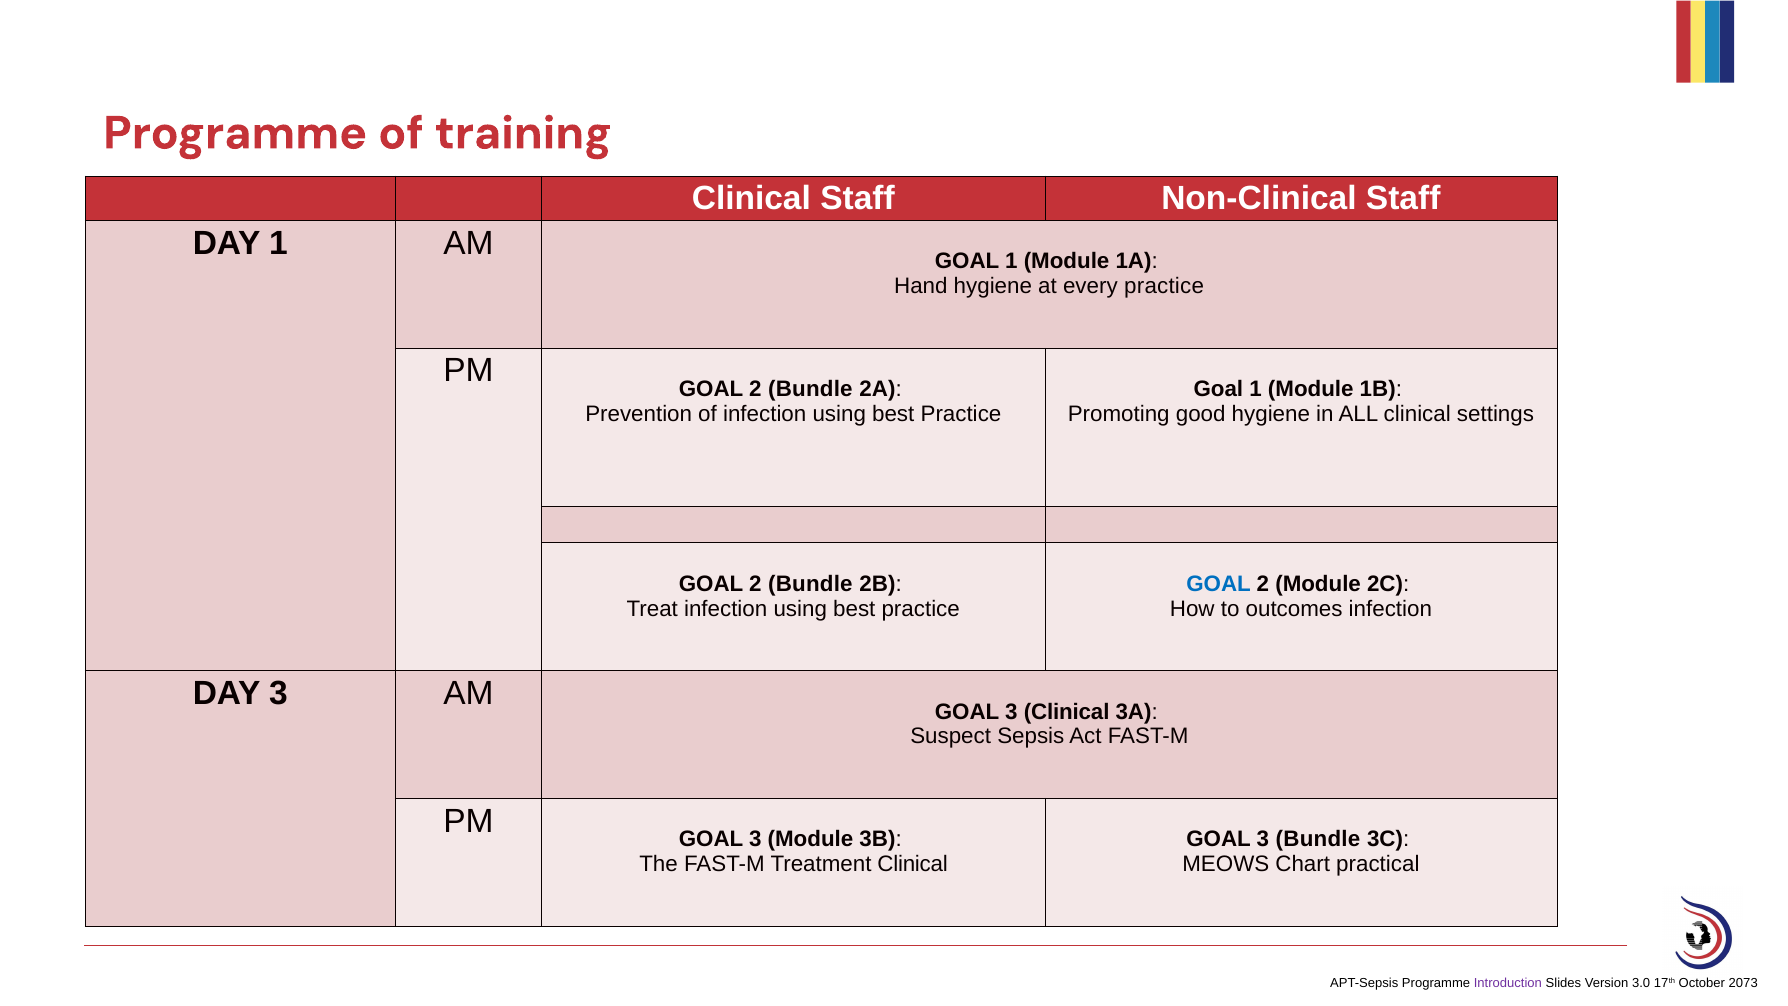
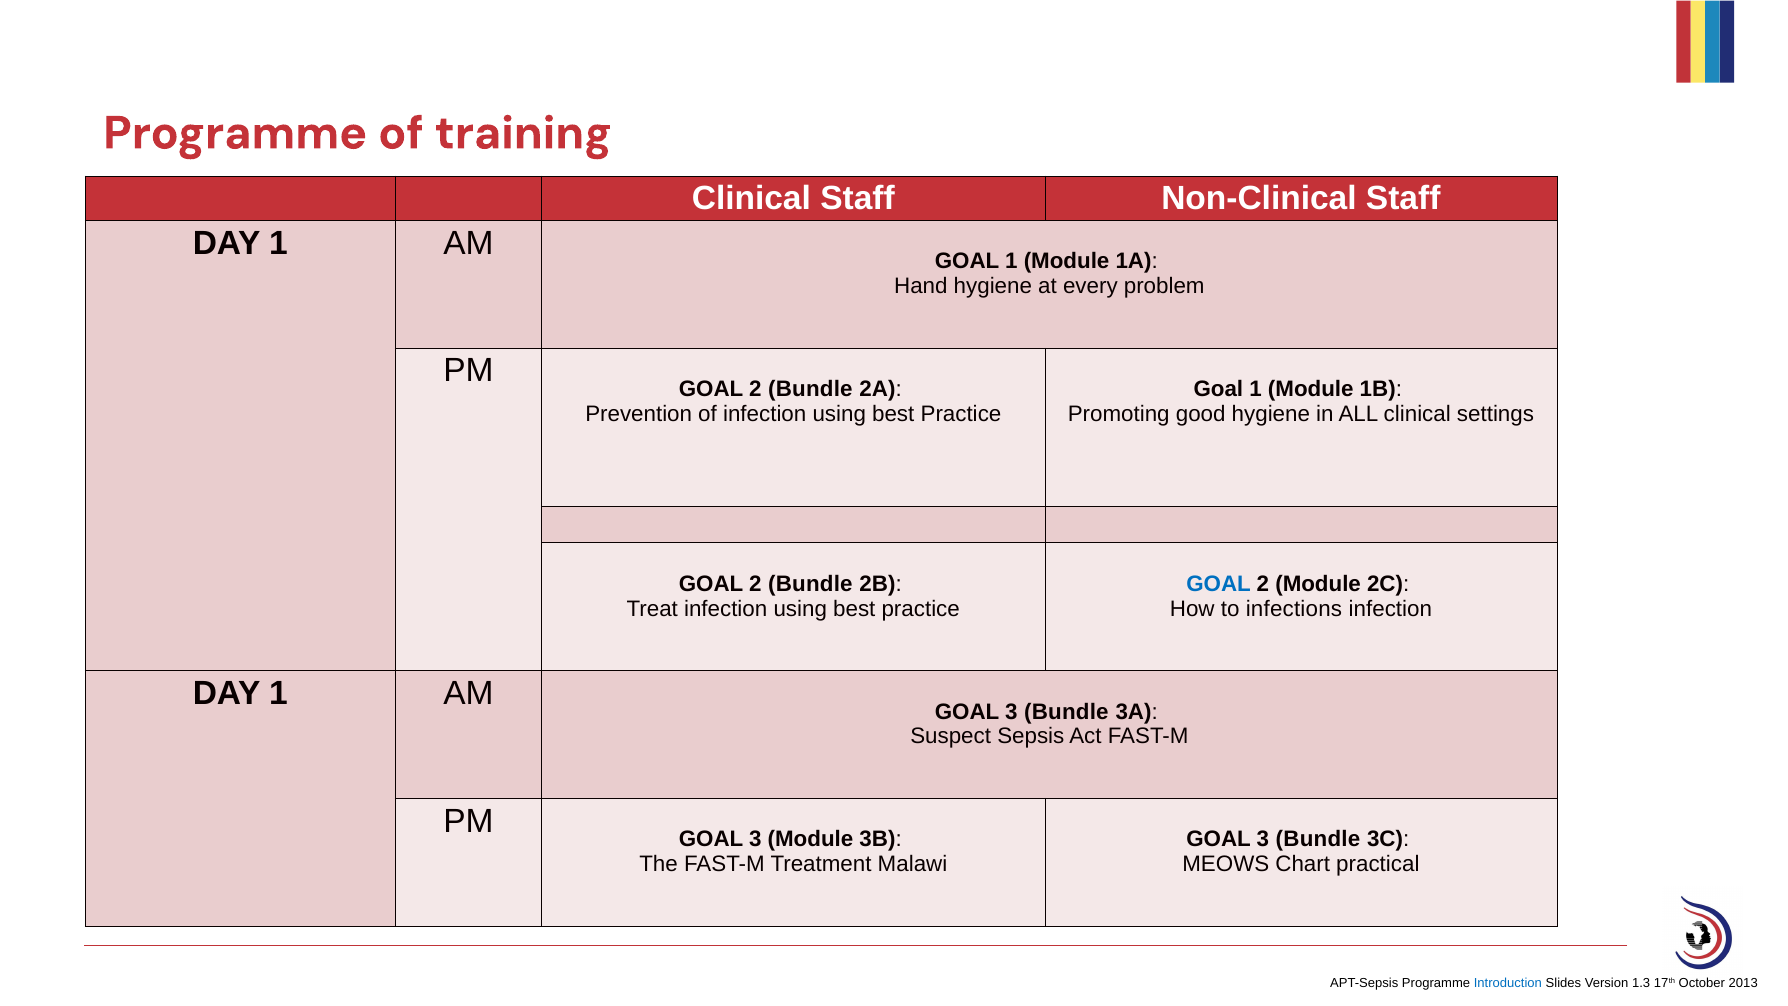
every practice: practice -> problem
outcomes: outcomes -> infections
3 at (278, 693): 3 -> 1
Clinical at (1067, 712): Clinical -> Bundle
Treatment Clinical: Clinical -> Malawi
Introduction colour: purple -> blue
3.0: 3.0 -> 1.3
2073: 2073 -> 2013
